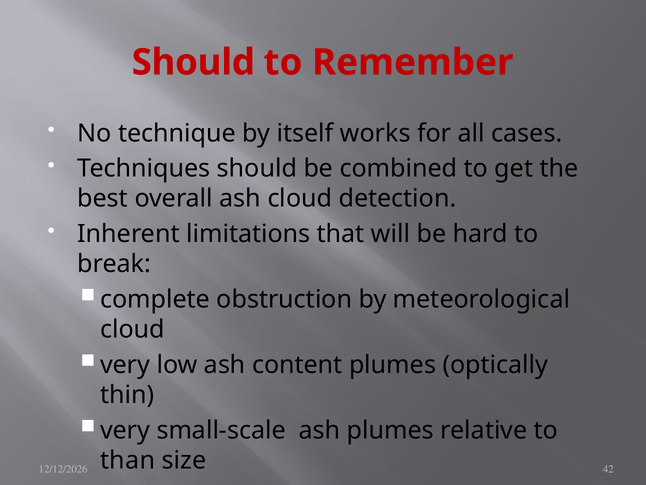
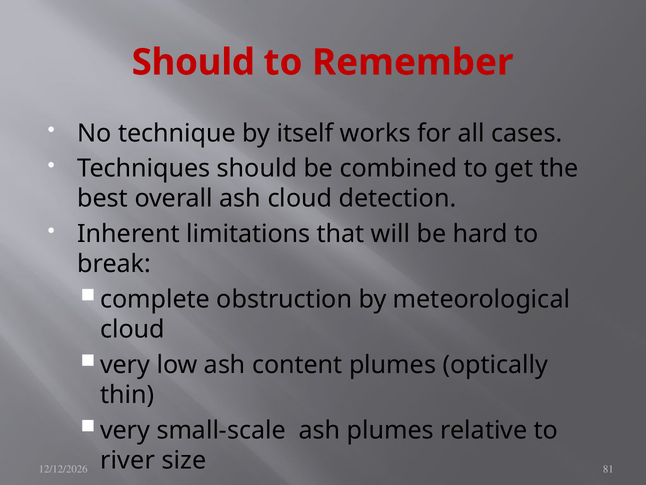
than: than -> river
42: 42 -> 81
